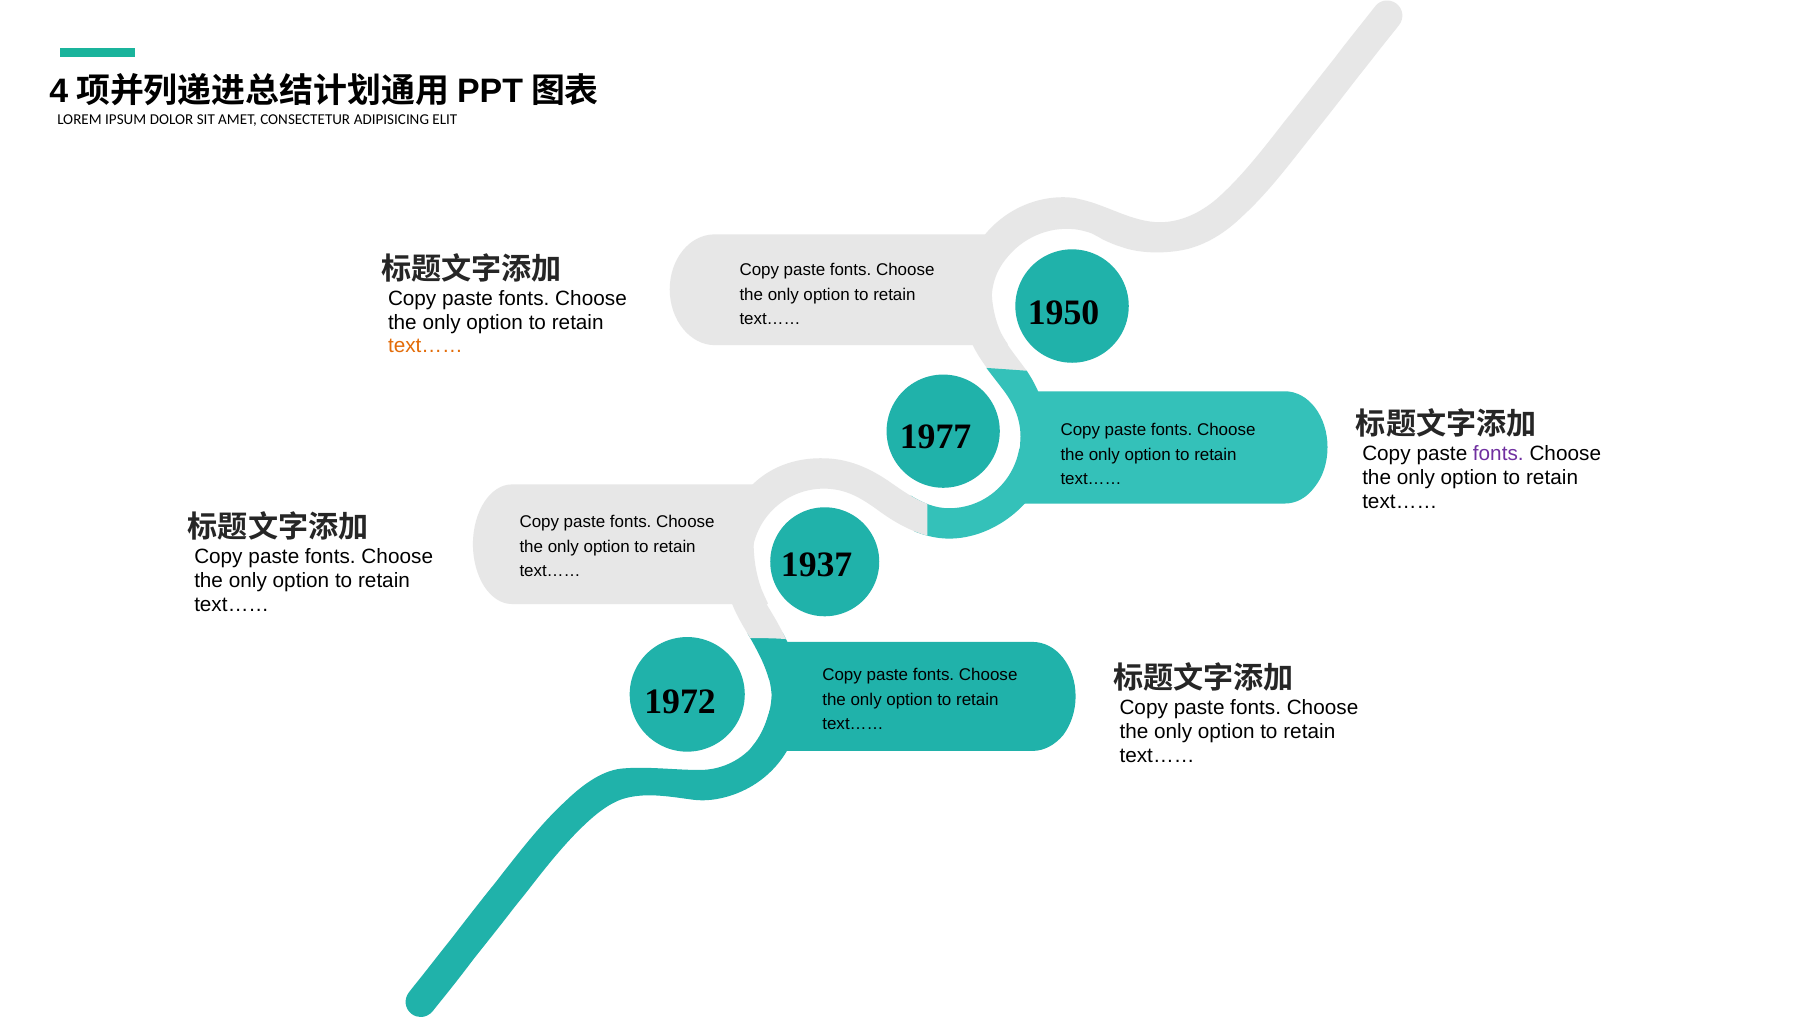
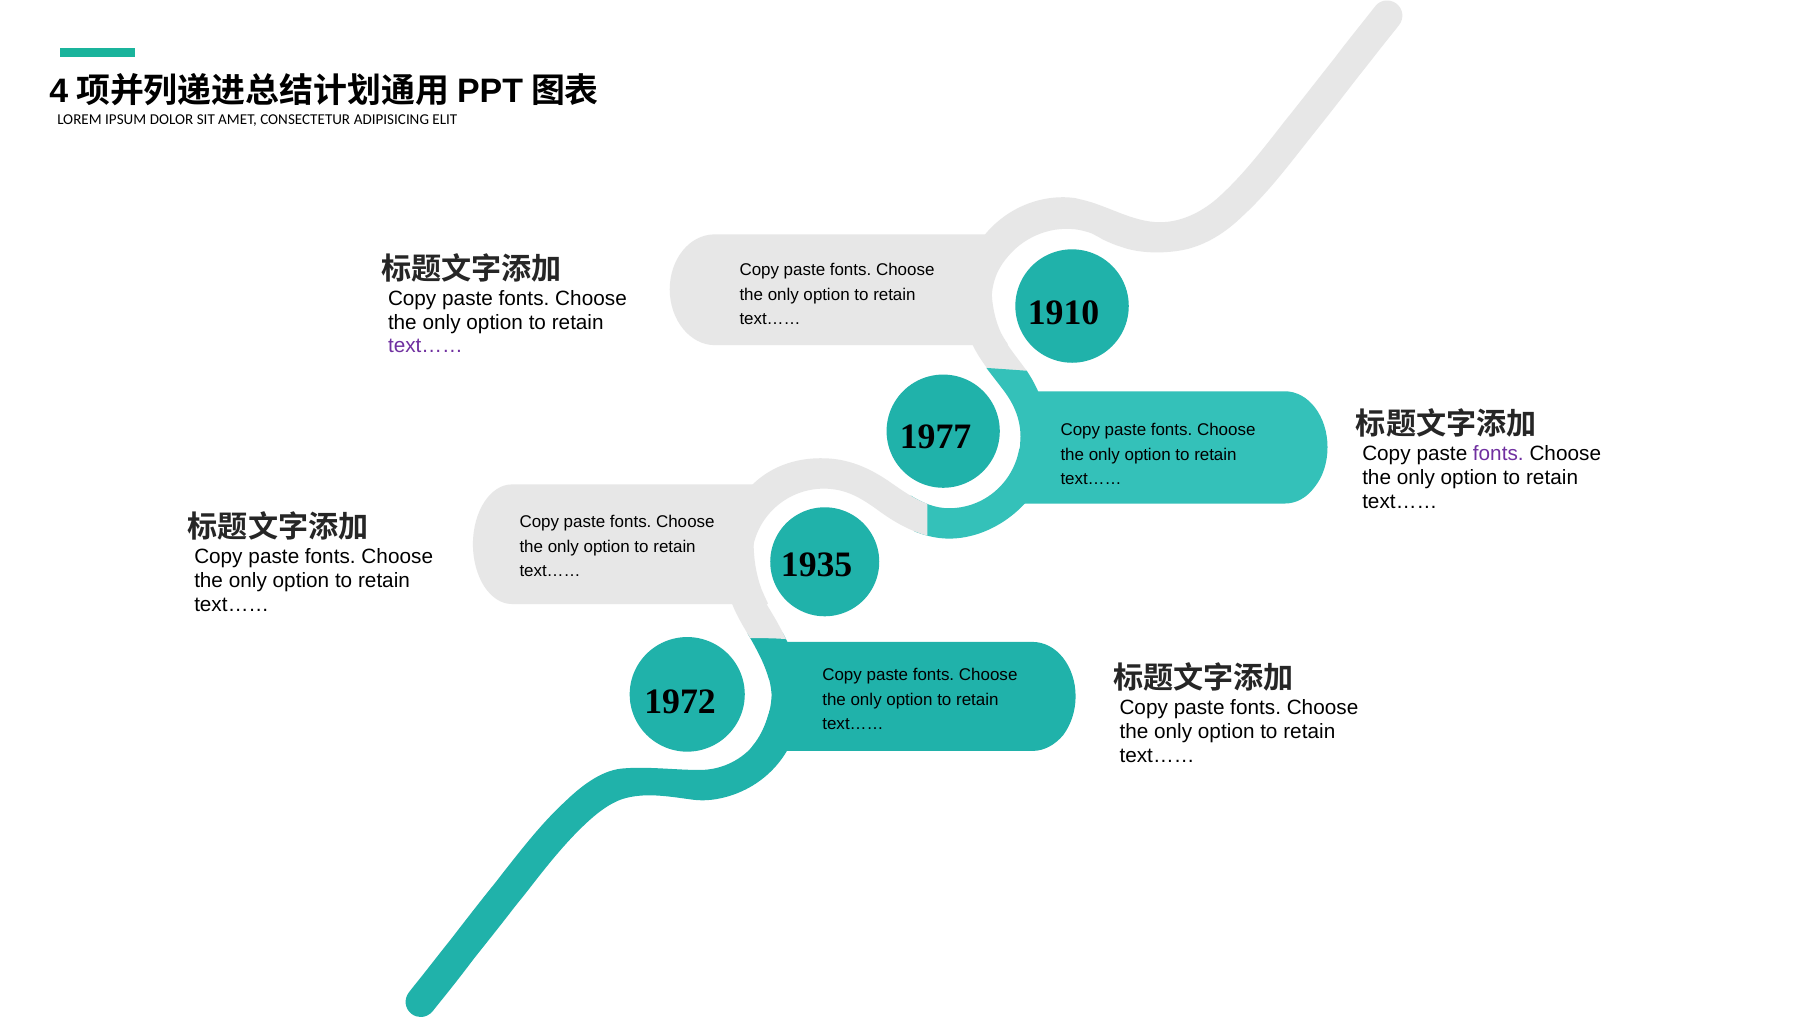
1950: 1950 -> 1910
text…… at (425, 346) colour: orange -> purple
1937: 1937 -> 1935
